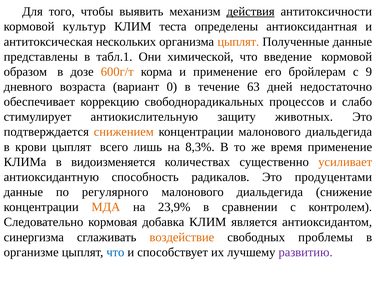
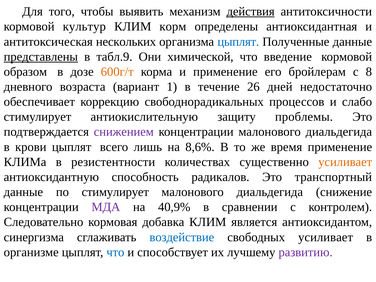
теста: теста -> корм
цыплят at (238, 42) colour: orange -> blue
представлены underline: none -> present
табл.1: табл.1 -> табл.9
9: 9 -> 8
0: 0 -> 1
63: 63 -> 26
животных: животных -> проблемы
снижением colour: orange -> purple
8,3%: 8,3% -> 8,6%
видоизменяется: видоизменяется -> резистентности
продуцентами: продуцентами -> транспортный
по регулярного: регулярного -> стимулирует
МДА colour: orange -> purple
23,9%: 23,9% -> 40,9%
воздействие colour: orange -> blue
свободных проблемы: проблемы -> усиливает
